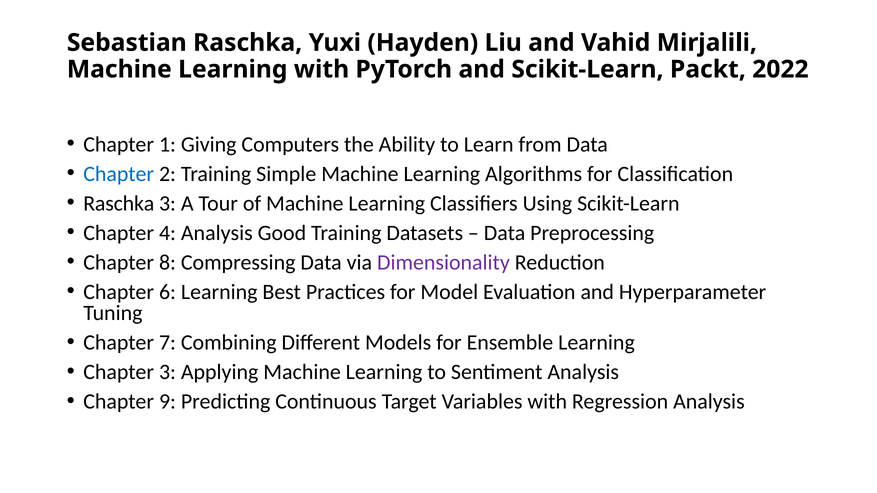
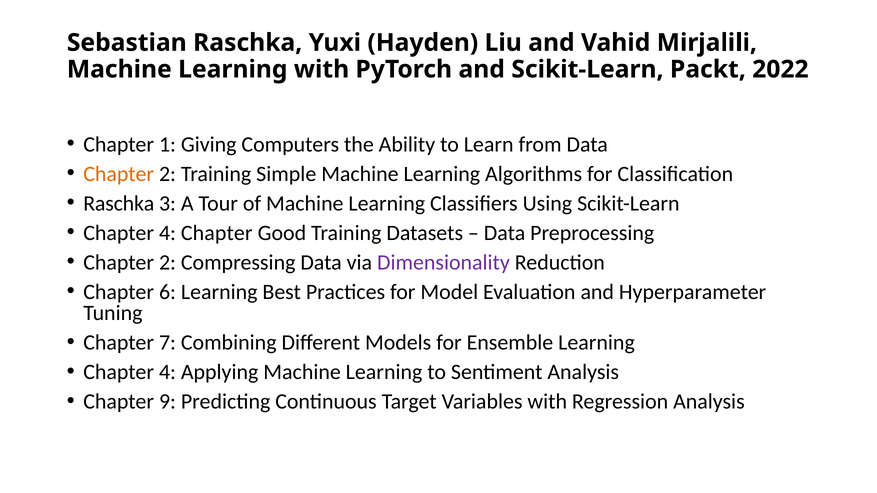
Chapter at (119, 174) colour: blue -> orange
4 Analysis: Analysis -> Chapter
8 at (167, 262): 8 -> 2
3 at (167, 372): 3 -> 4
